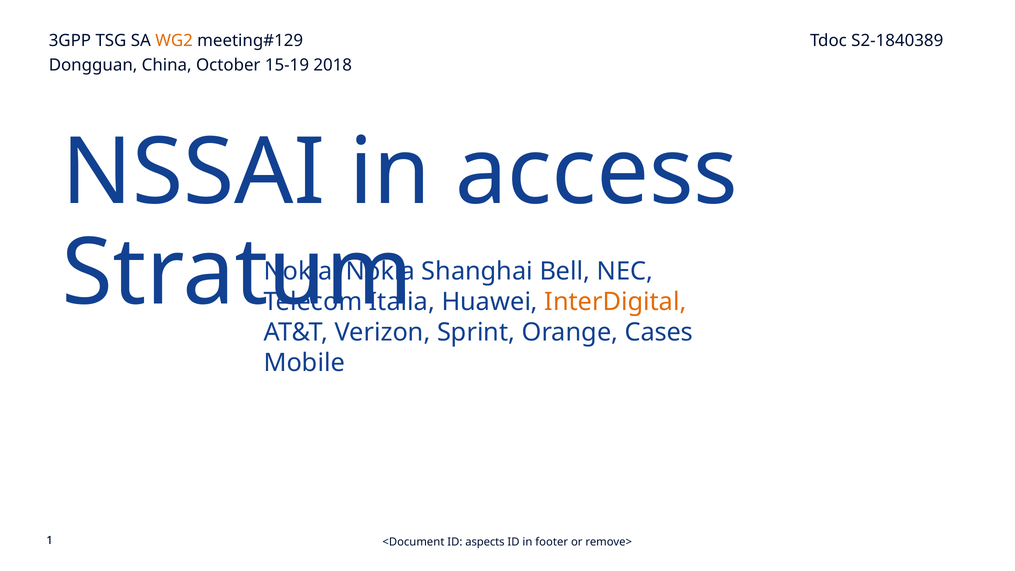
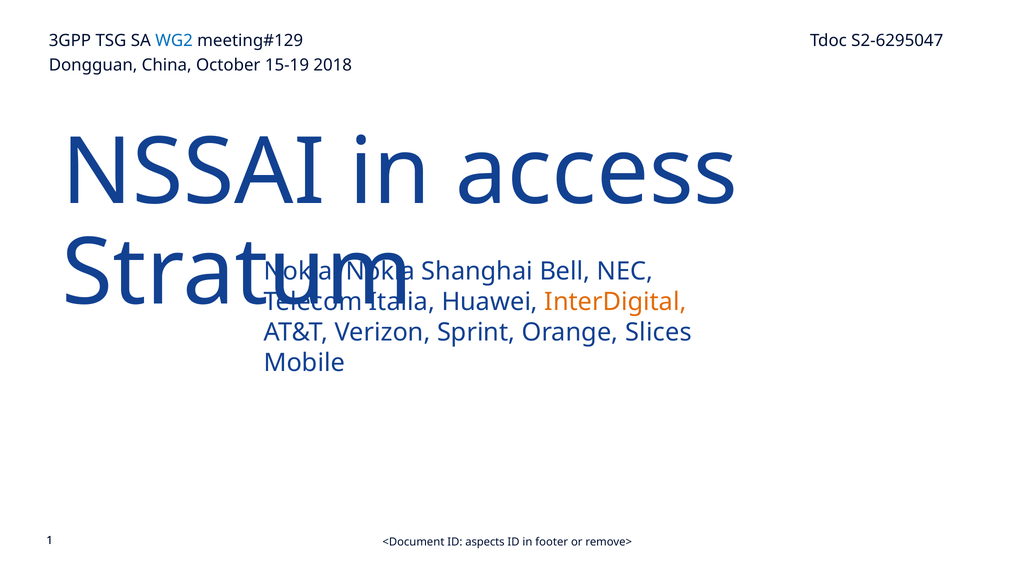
WG2 colour: orange -> blue
S2-1840389: S2-1840389 -> S2-6295047
Cases: Cases -> Slices
